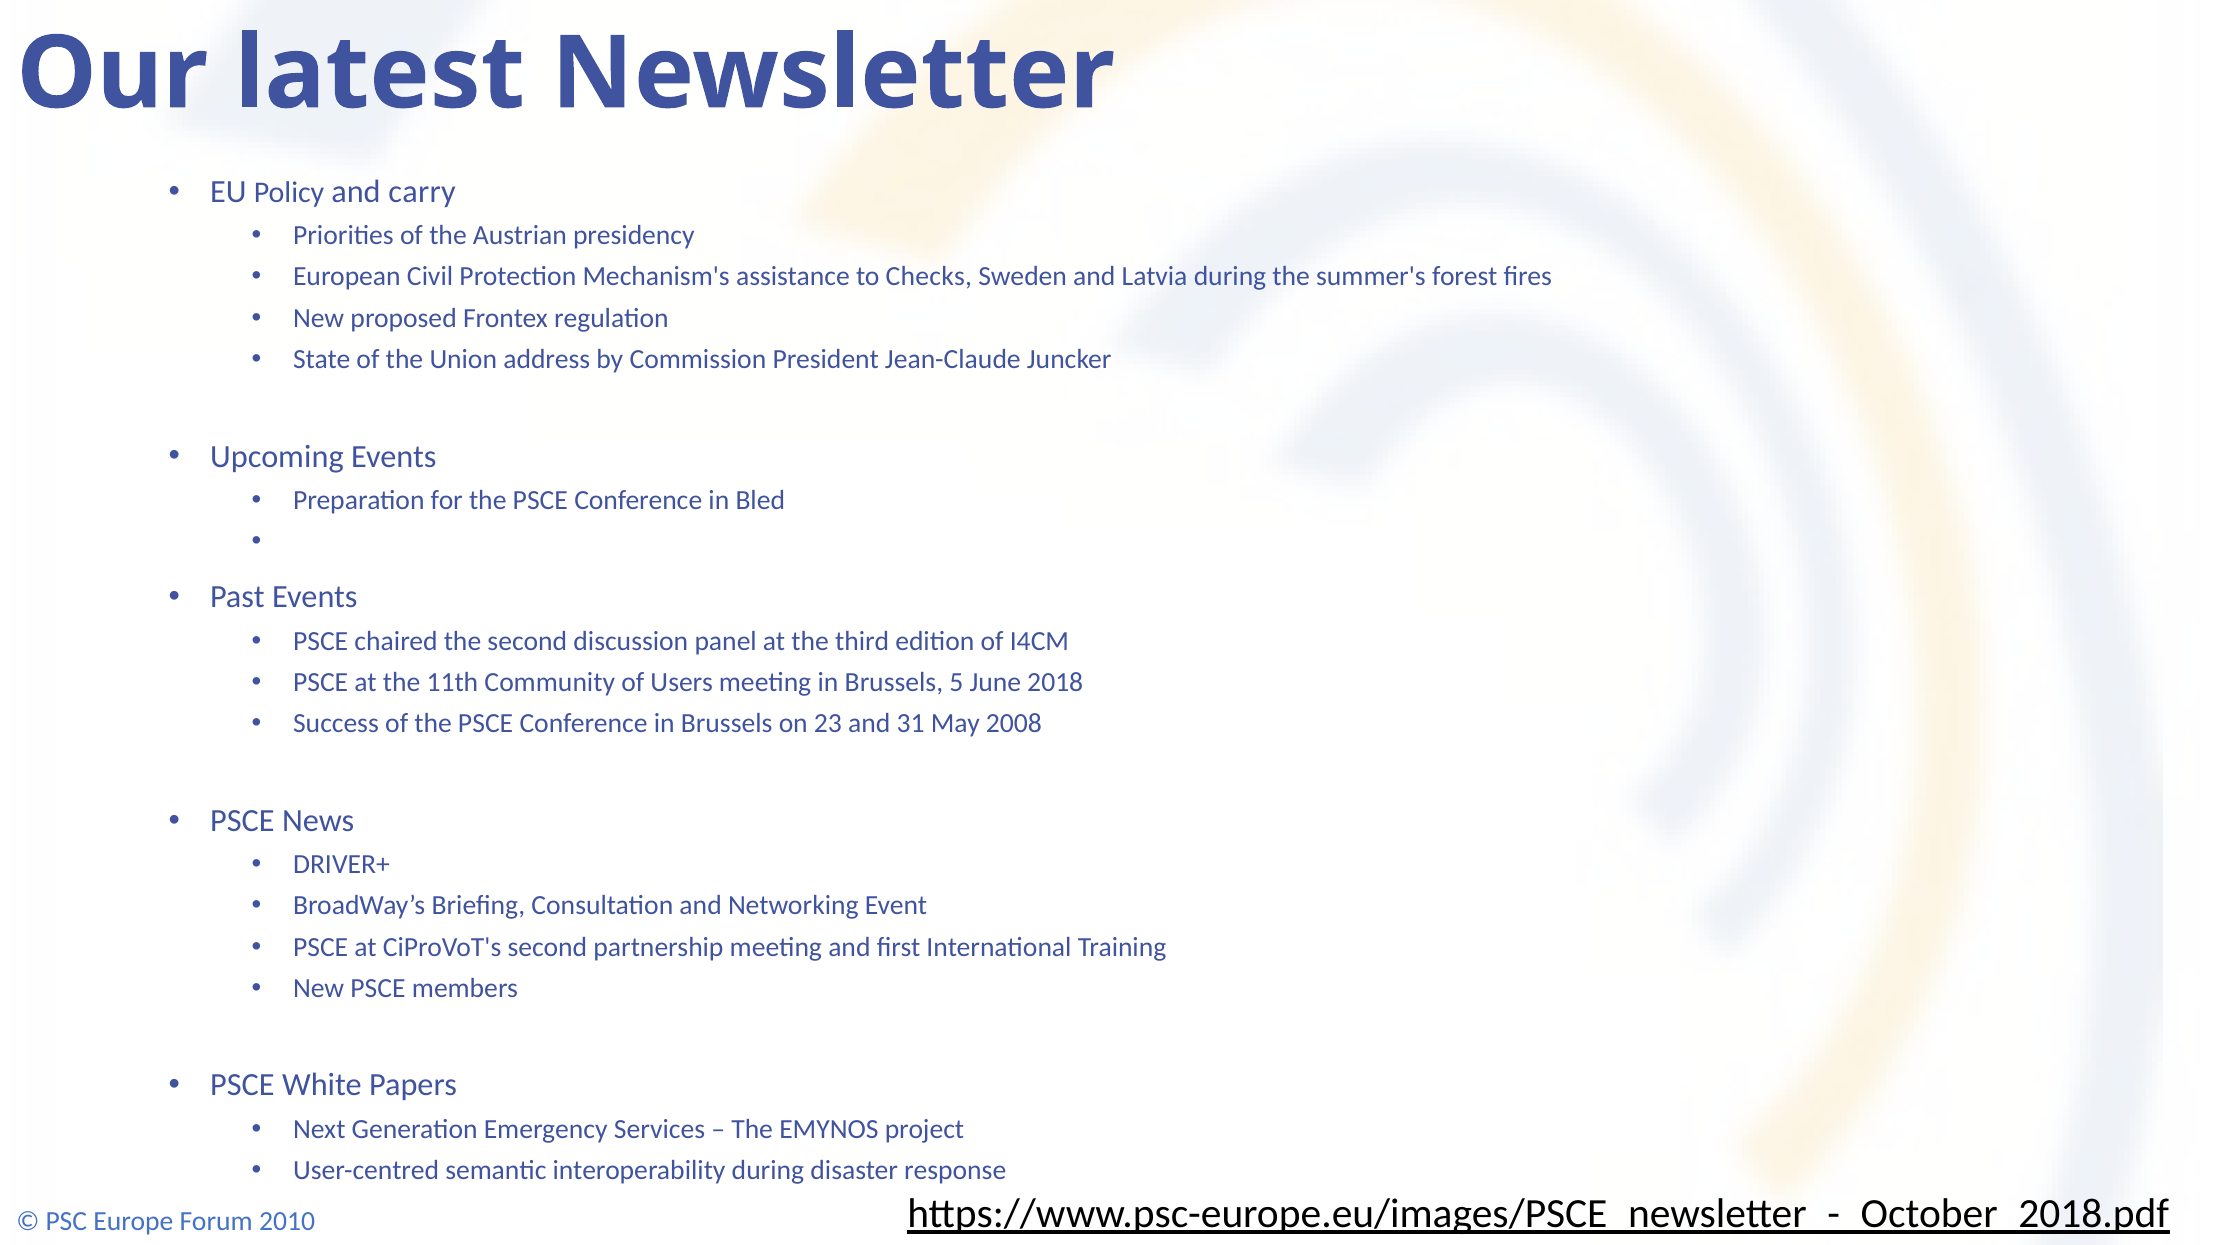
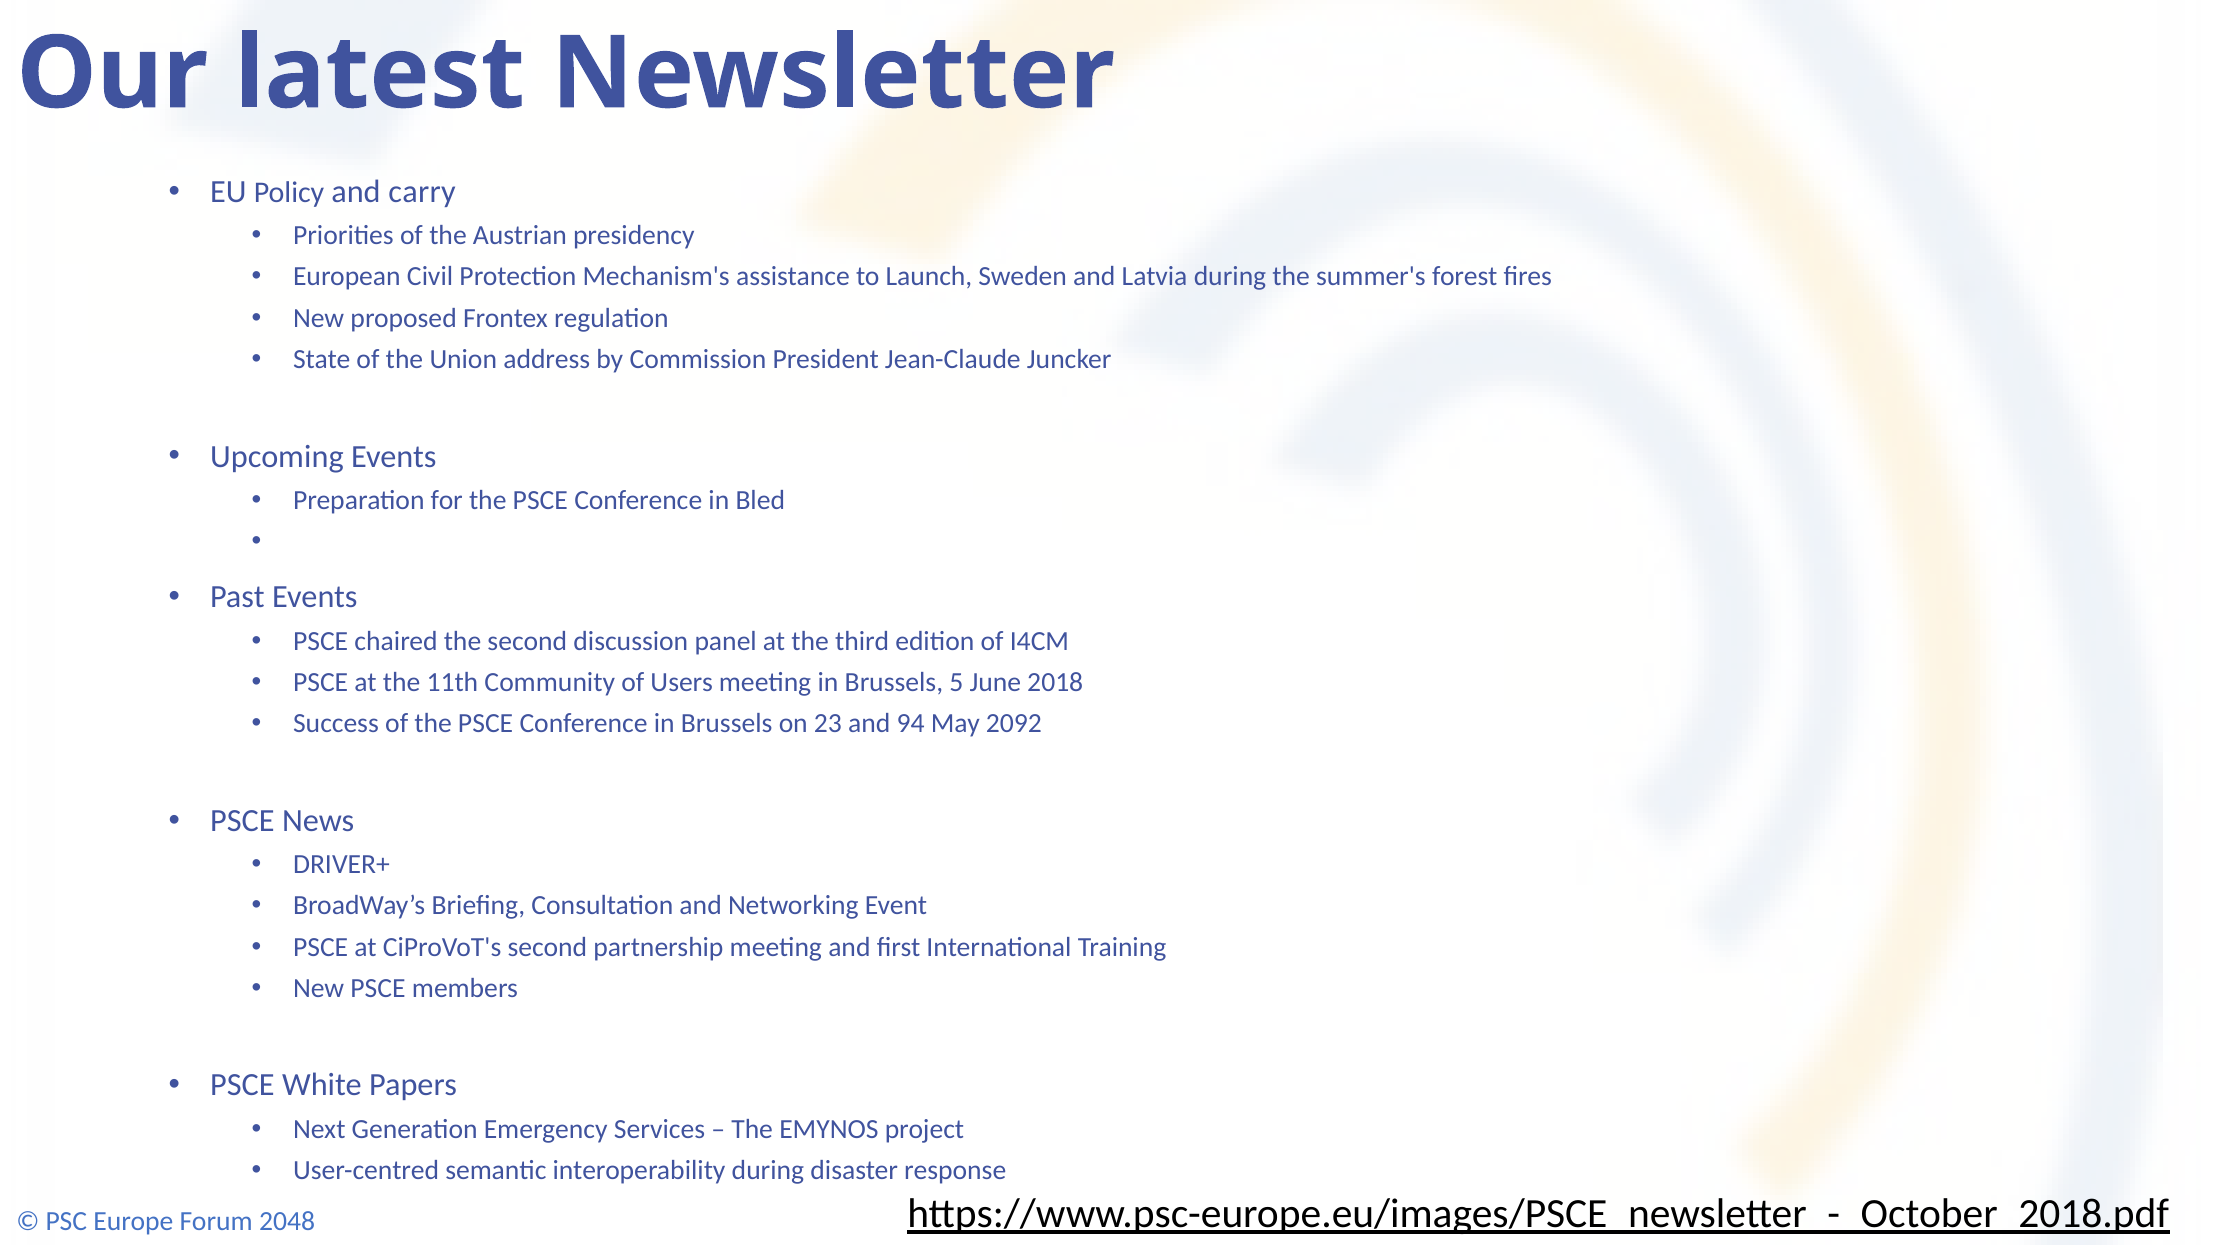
Checks: Checks -> Launch
31: 31 -> 94
2008: 2008 -> 2092
2010: 2010 -> 2048
